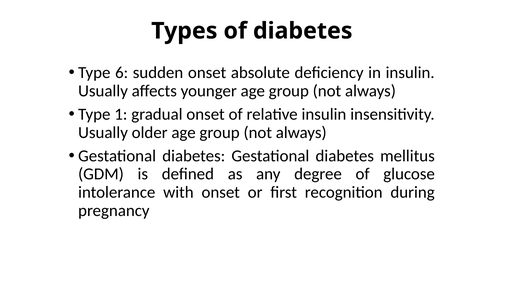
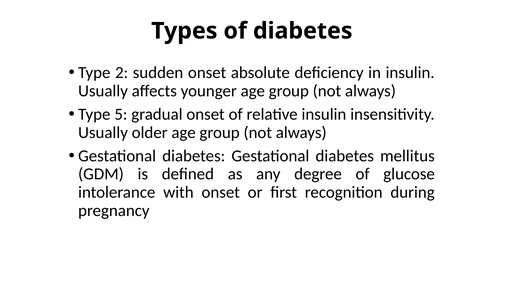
6: 6 -> 2
1: 1 -> 5
